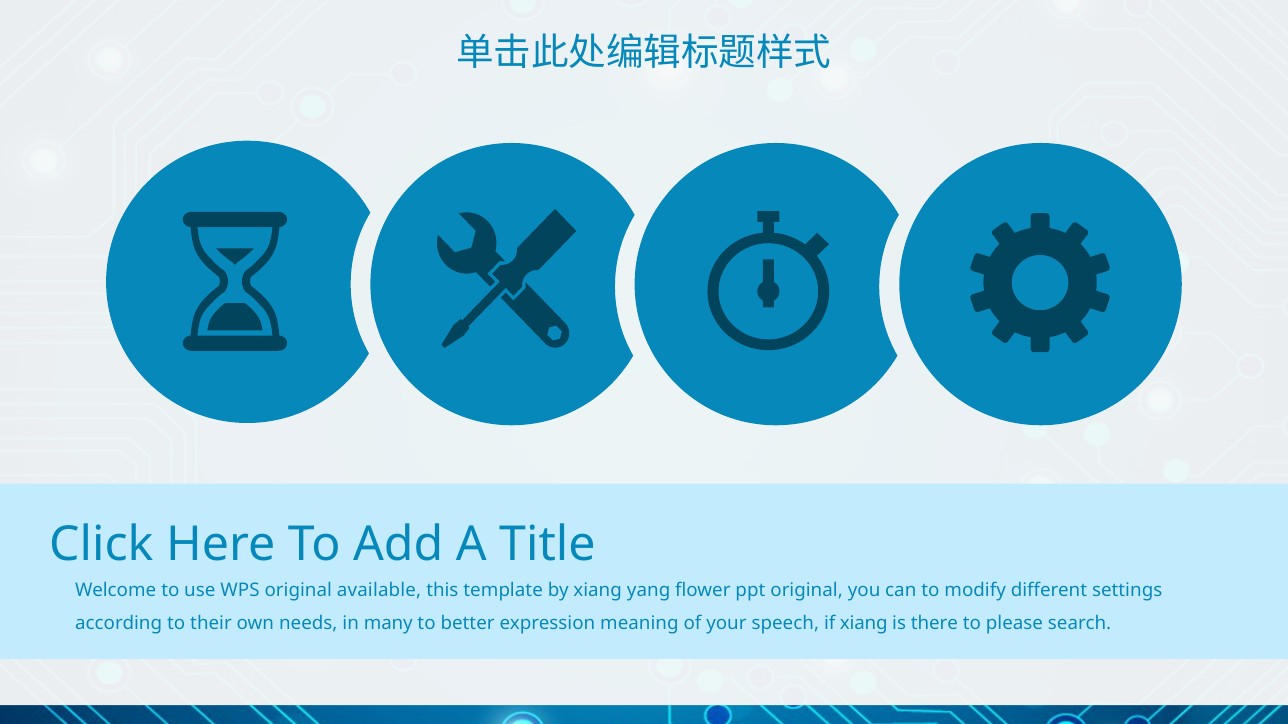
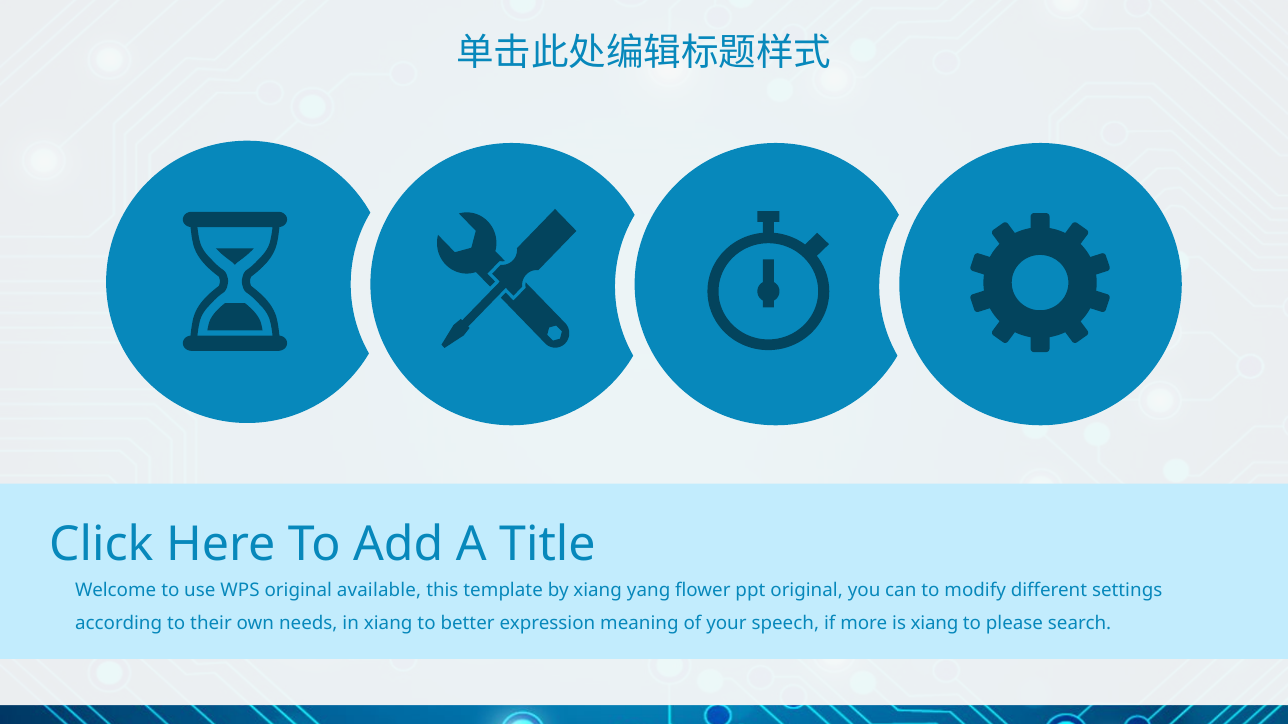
in many: many -> xiang
if xiang: xiang -> more
is there: there -> xiang
